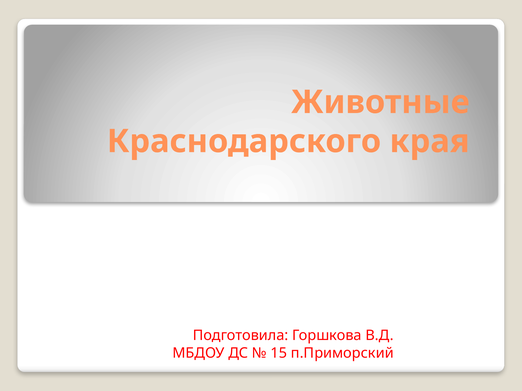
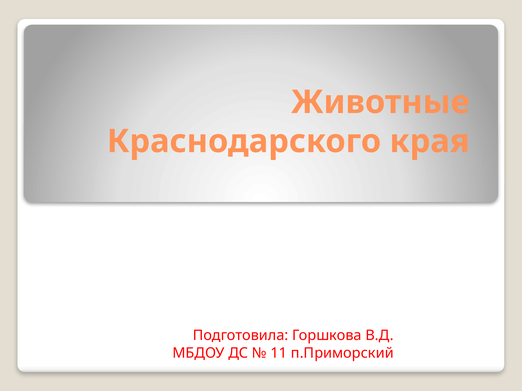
15: 15 -> 11
